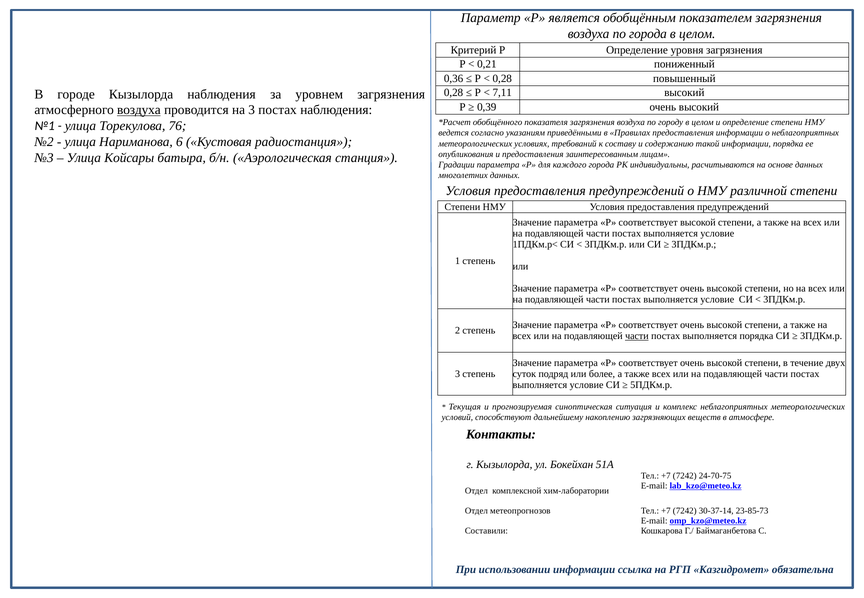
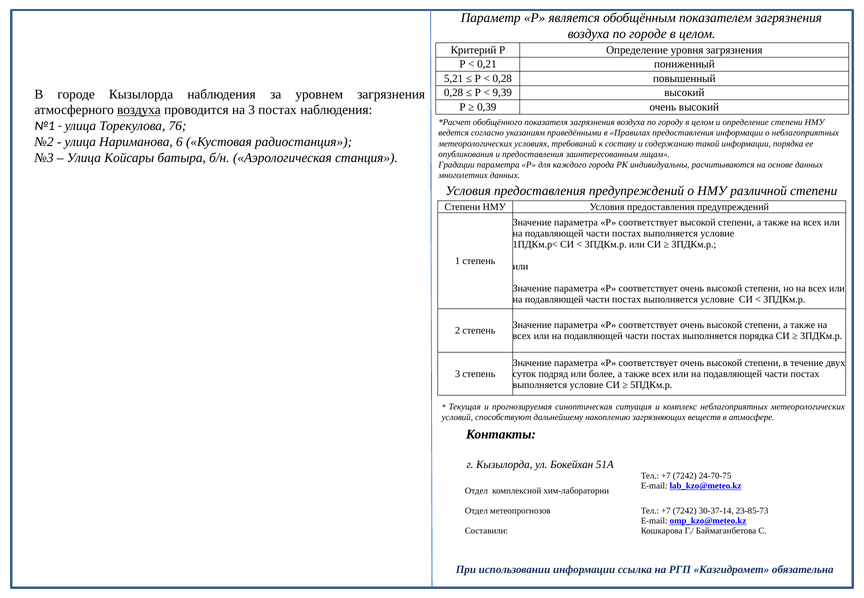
по города: города -> городе
0,36: 0,36 -> 5,21
7,11: 7,11 -> 9,39
части at (637, 336) underline: present -> none
